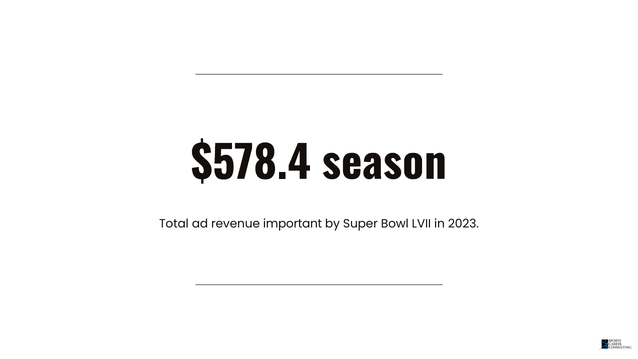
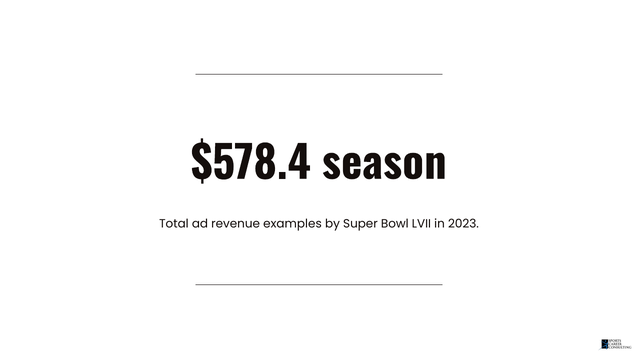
important: important -> examples
